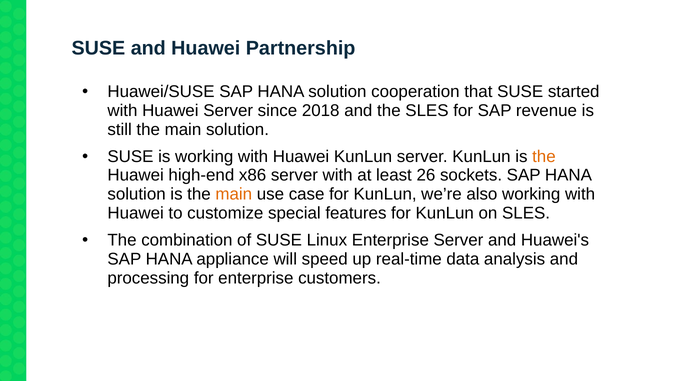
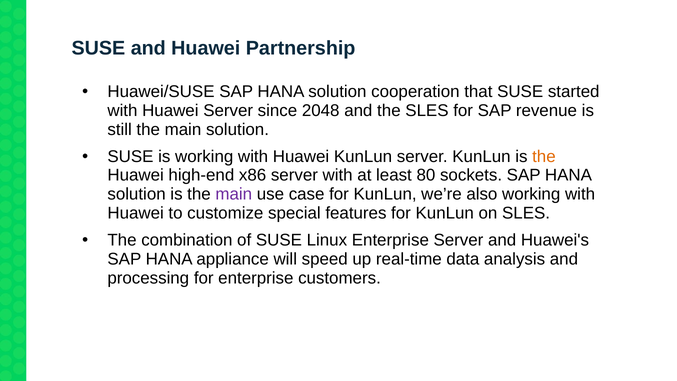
2018: 2018 -> 2048
26: 26 -> 80
main at (234, 194) colour: orange -> purple
